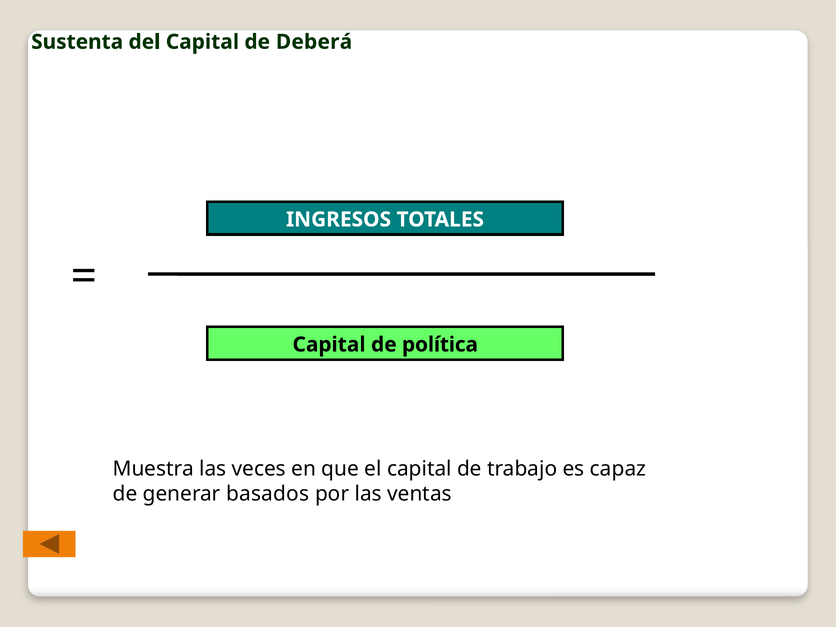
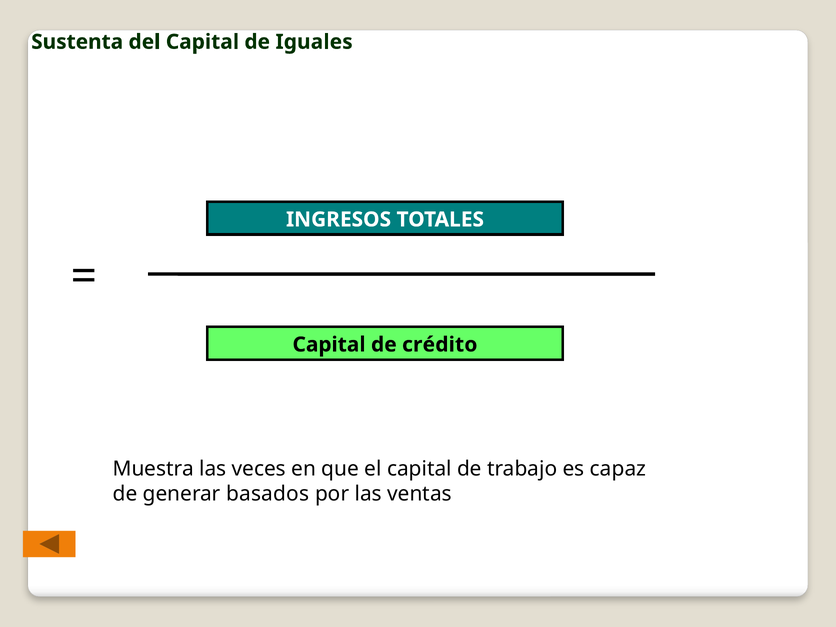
Deberá: Deberá -> Iguales
política: política -> crédito
